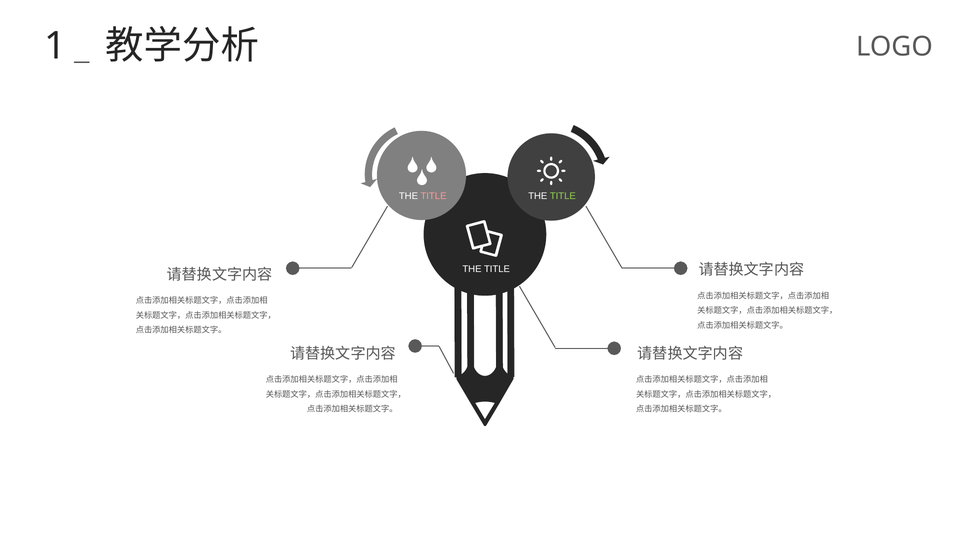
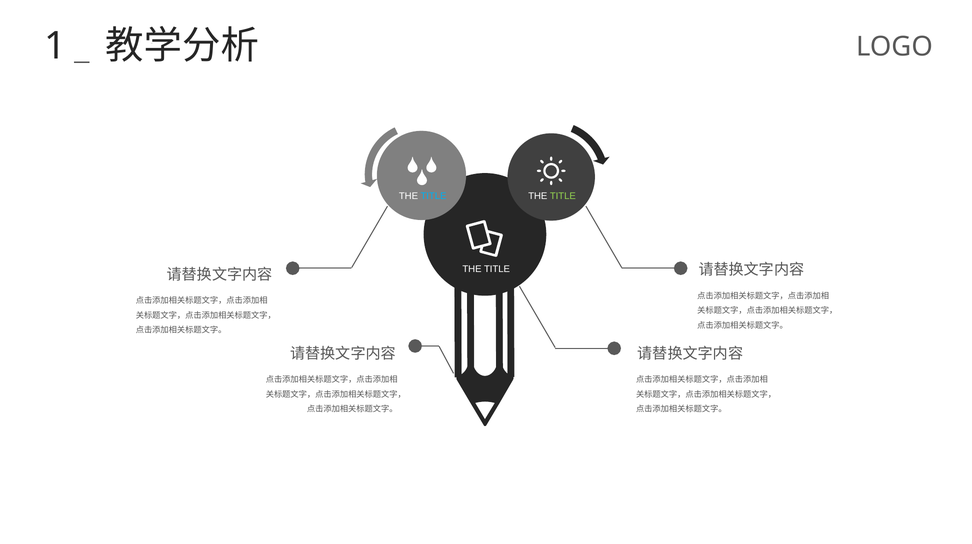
TITLE at (434, 196) colour: pink -> light blue
